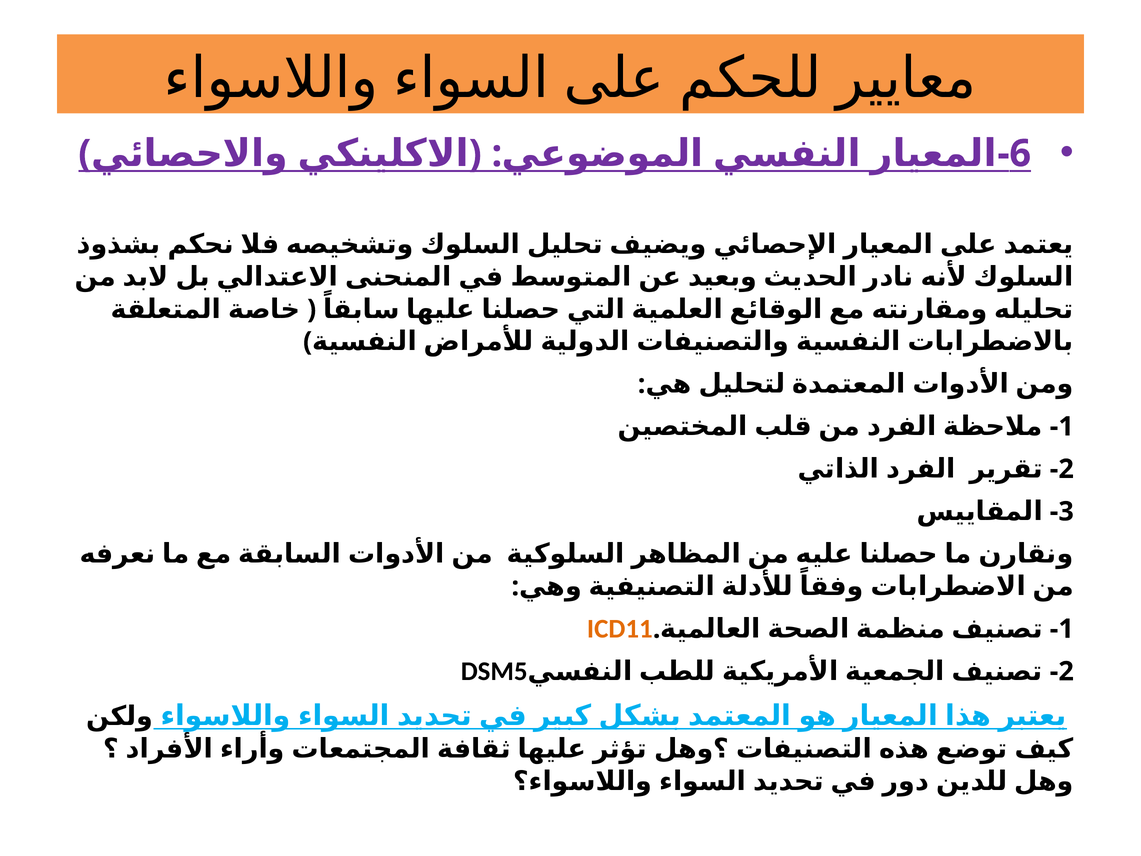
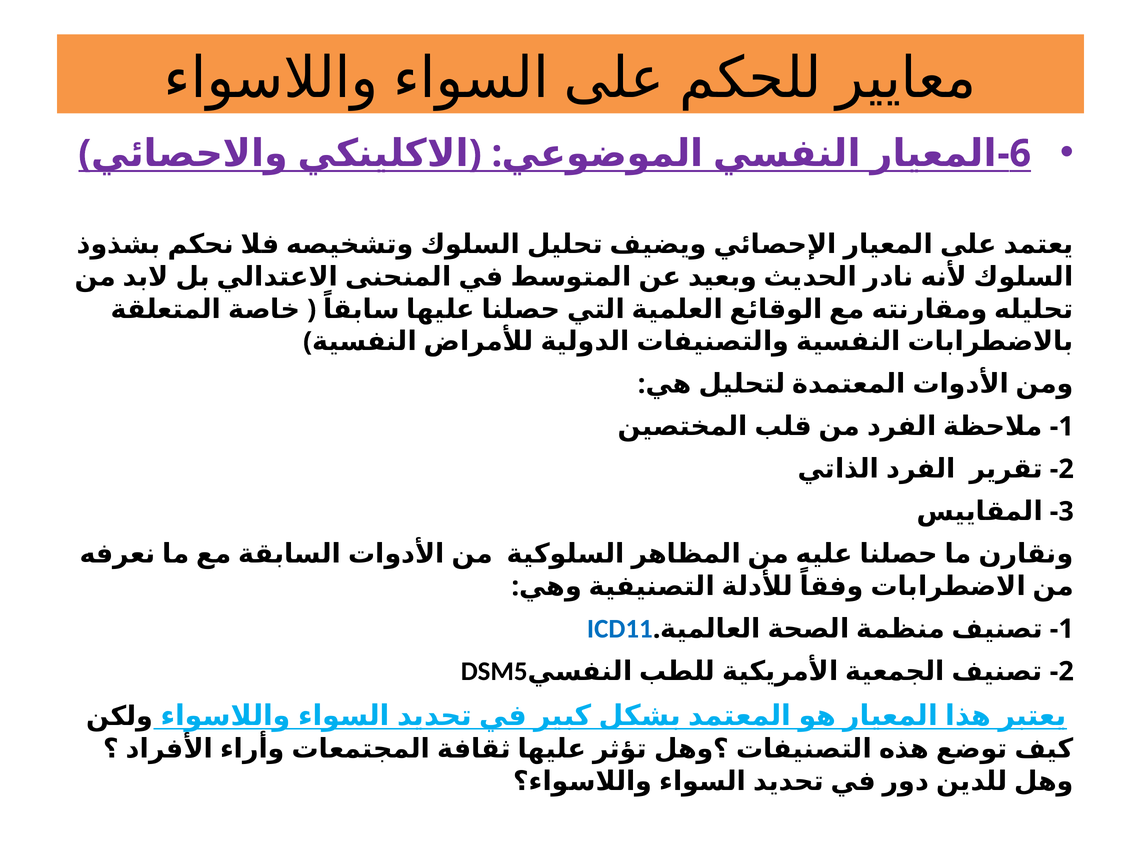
ICD11 colour: orange -> blue
